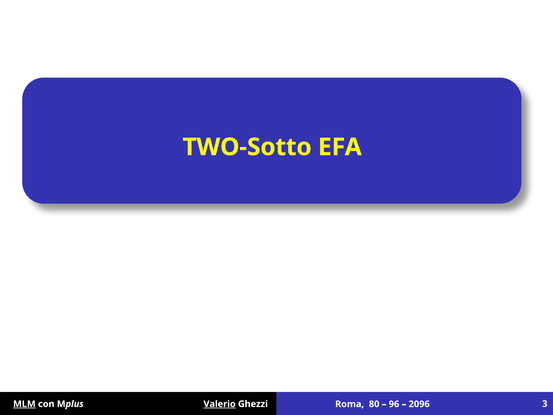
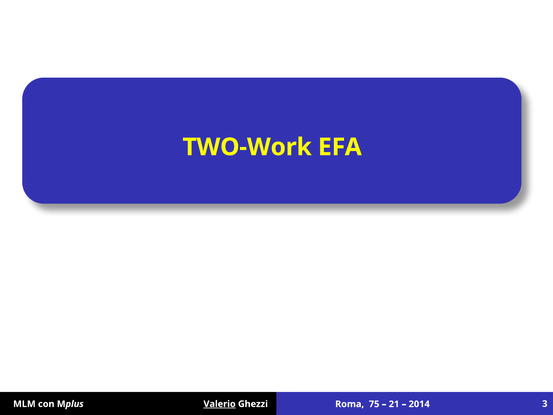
TWO-Sotto: TWO-Sotto -> TWO-Work
MLM underline: present -> none
80: 80 -> 75
96: 96 -> 21
2096: 2096 -> 2014
